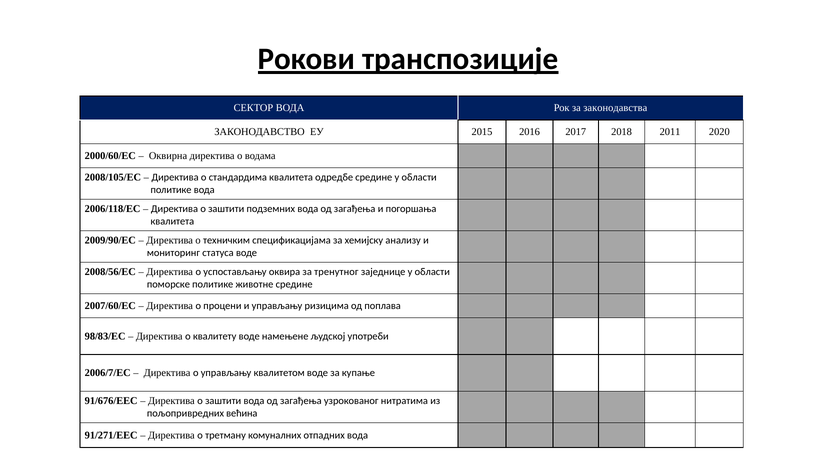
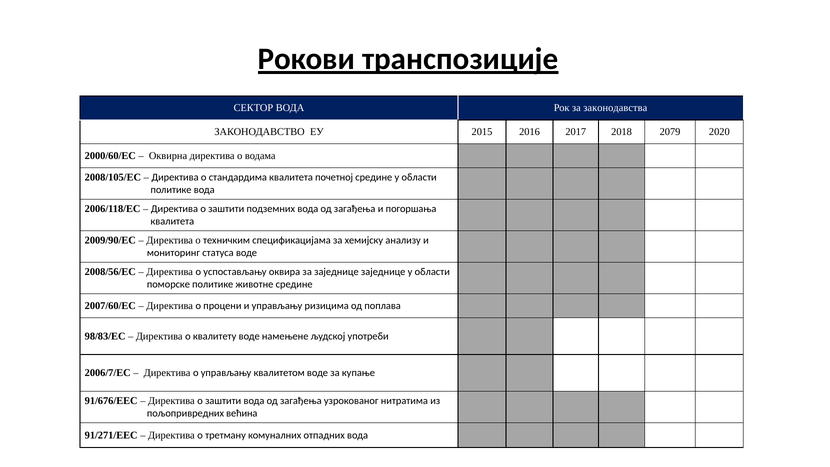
2011: 2011 -> 2079
одредбе: одредбе -> почетној
за тренутног: тренутног -> заједнице
